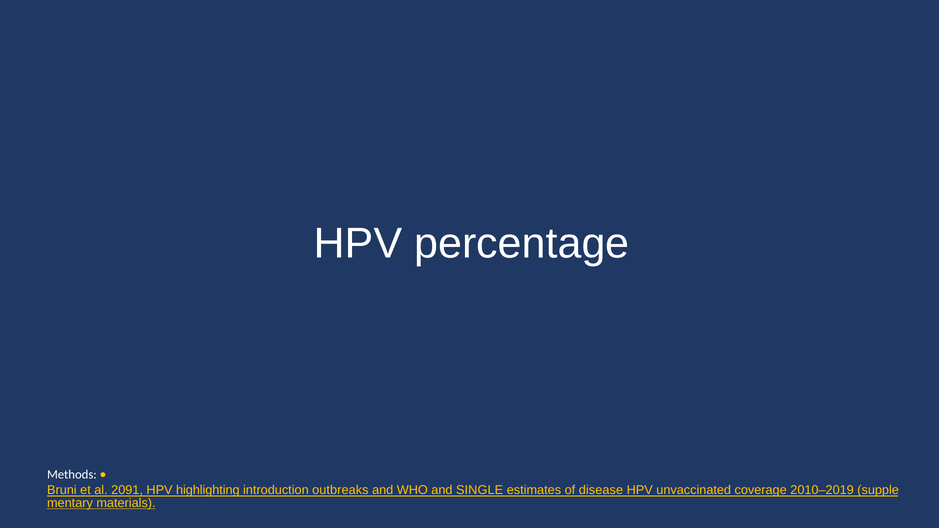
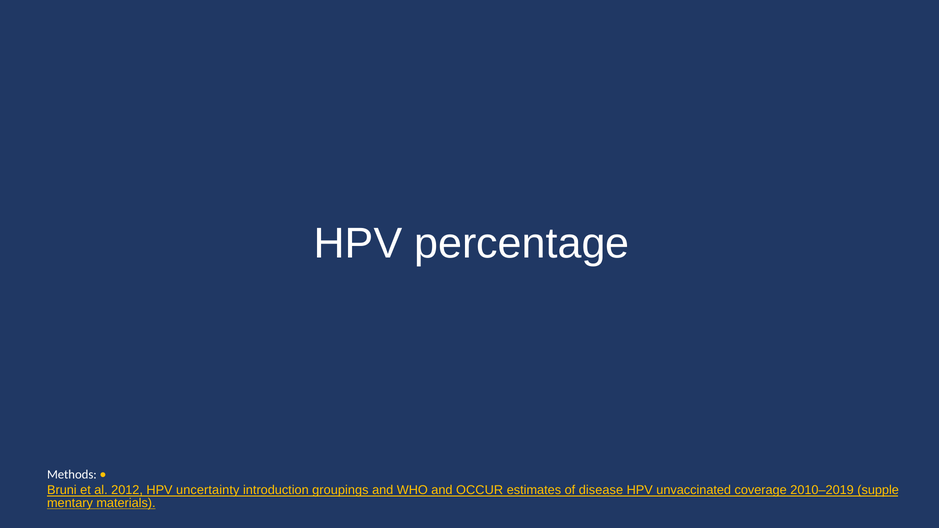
2091: 2091 -> 2012
highlighting: highlighting -> uncertainty
outbreaks: outbreaks -> groupings
SINGLE: SINGLE -> OCCUR
